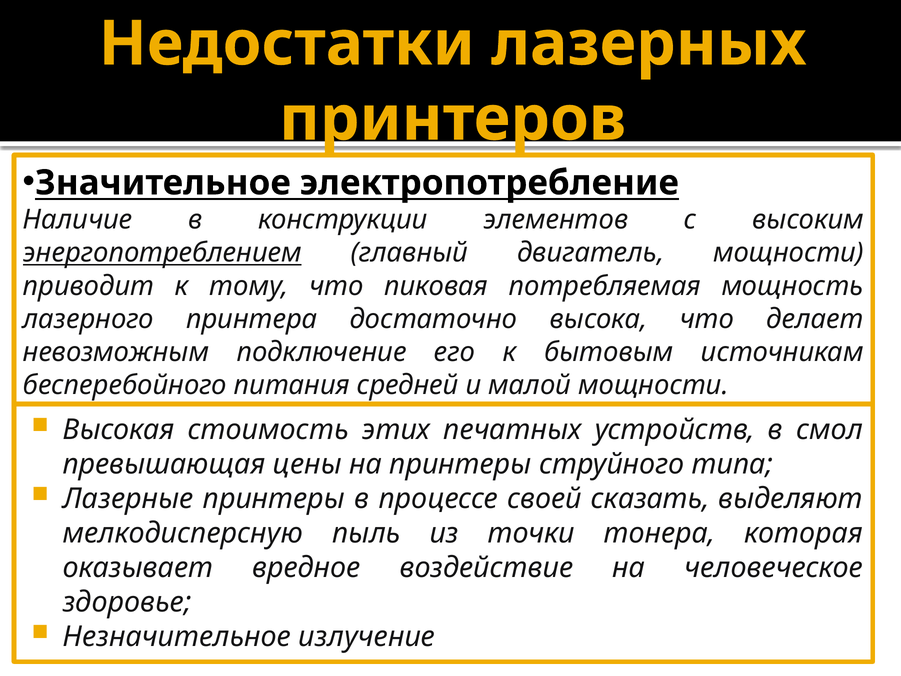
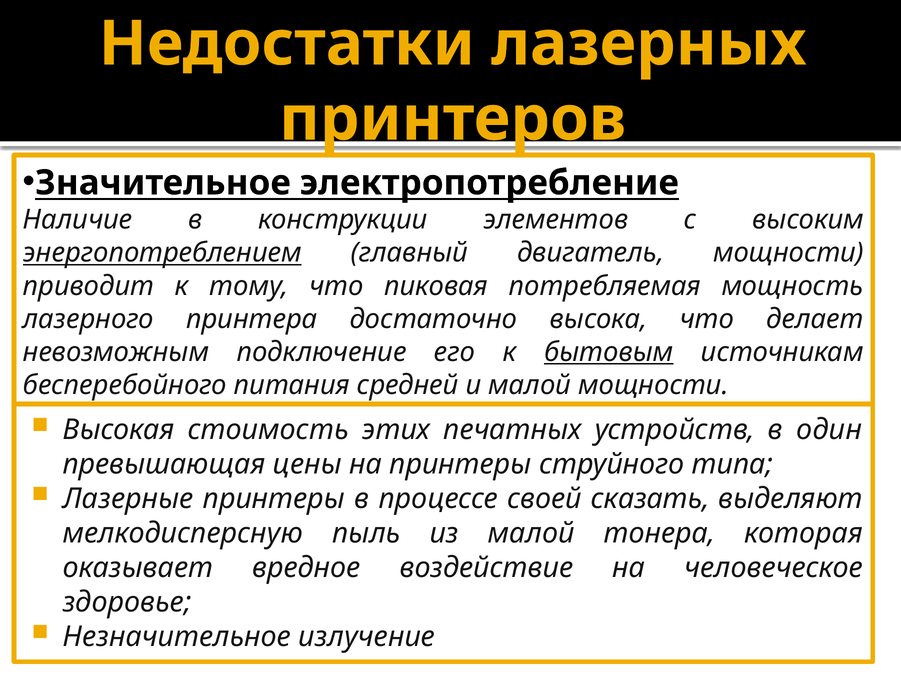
бытовым underline: none -> present
смол: смол -> один
из точки: точки -> малой
